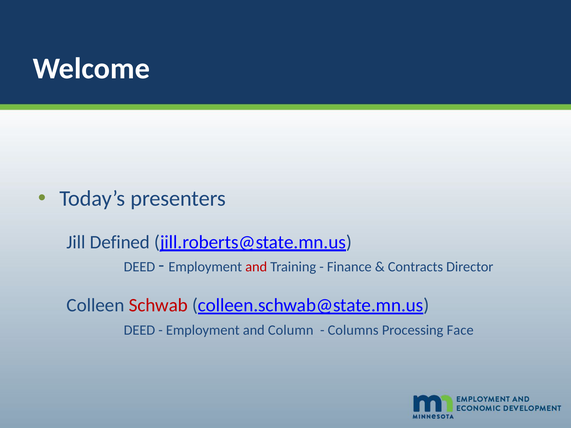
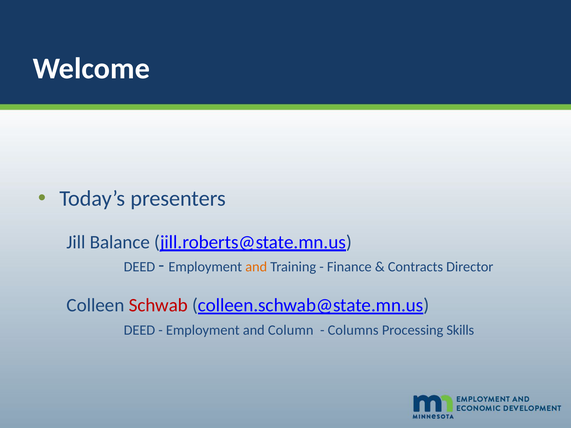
Defined: Defined -> Balance
and at (256, 267) colour: red -> orange
Face: Face -> Skills
